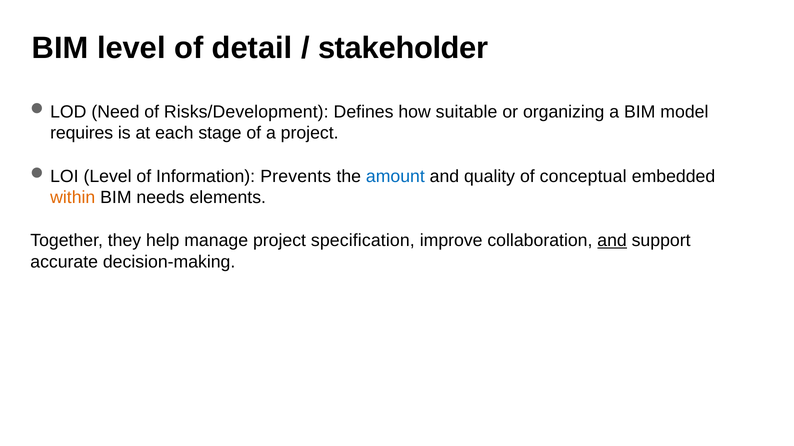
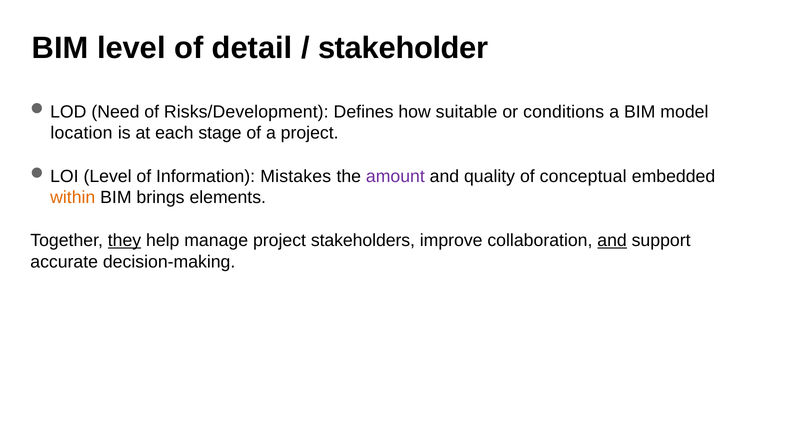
organizing: organizing -> conditions
requires: requires -> location
Prevents: Prevents -> Mistakes
amount colour: blue -> purple
needs: needs -> brings
they underline: none -> present
specification: specification -> stakeholders
